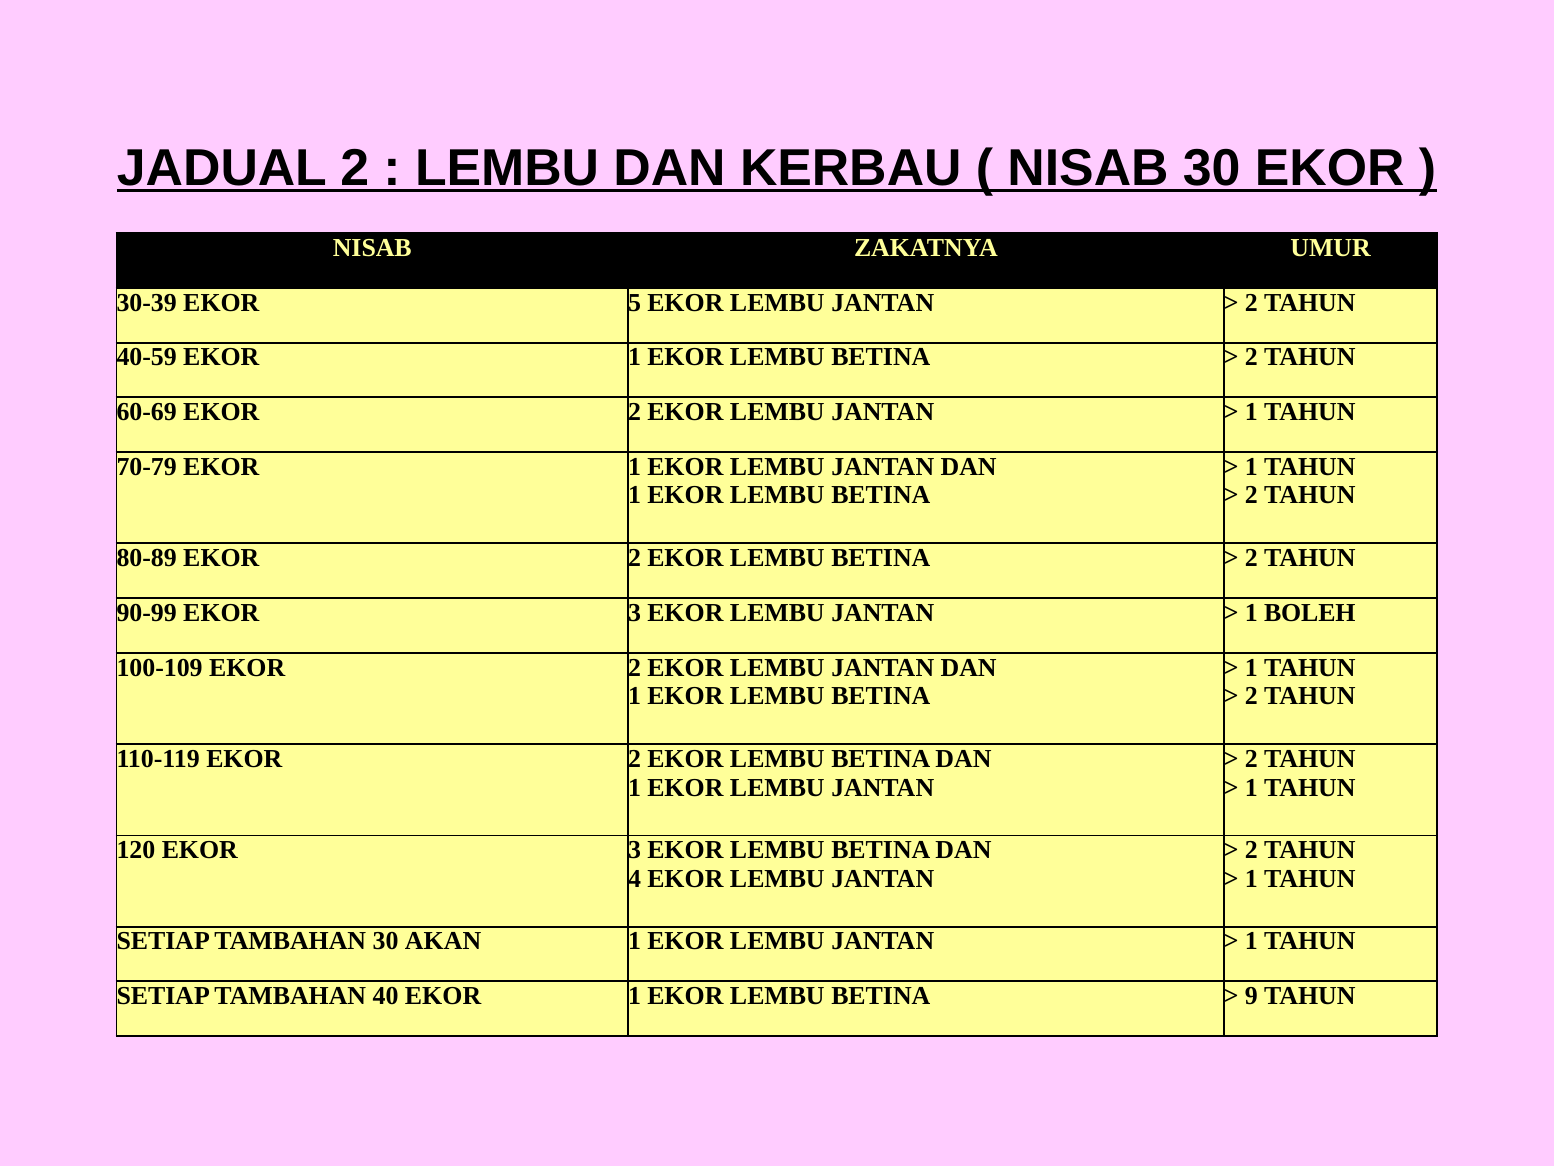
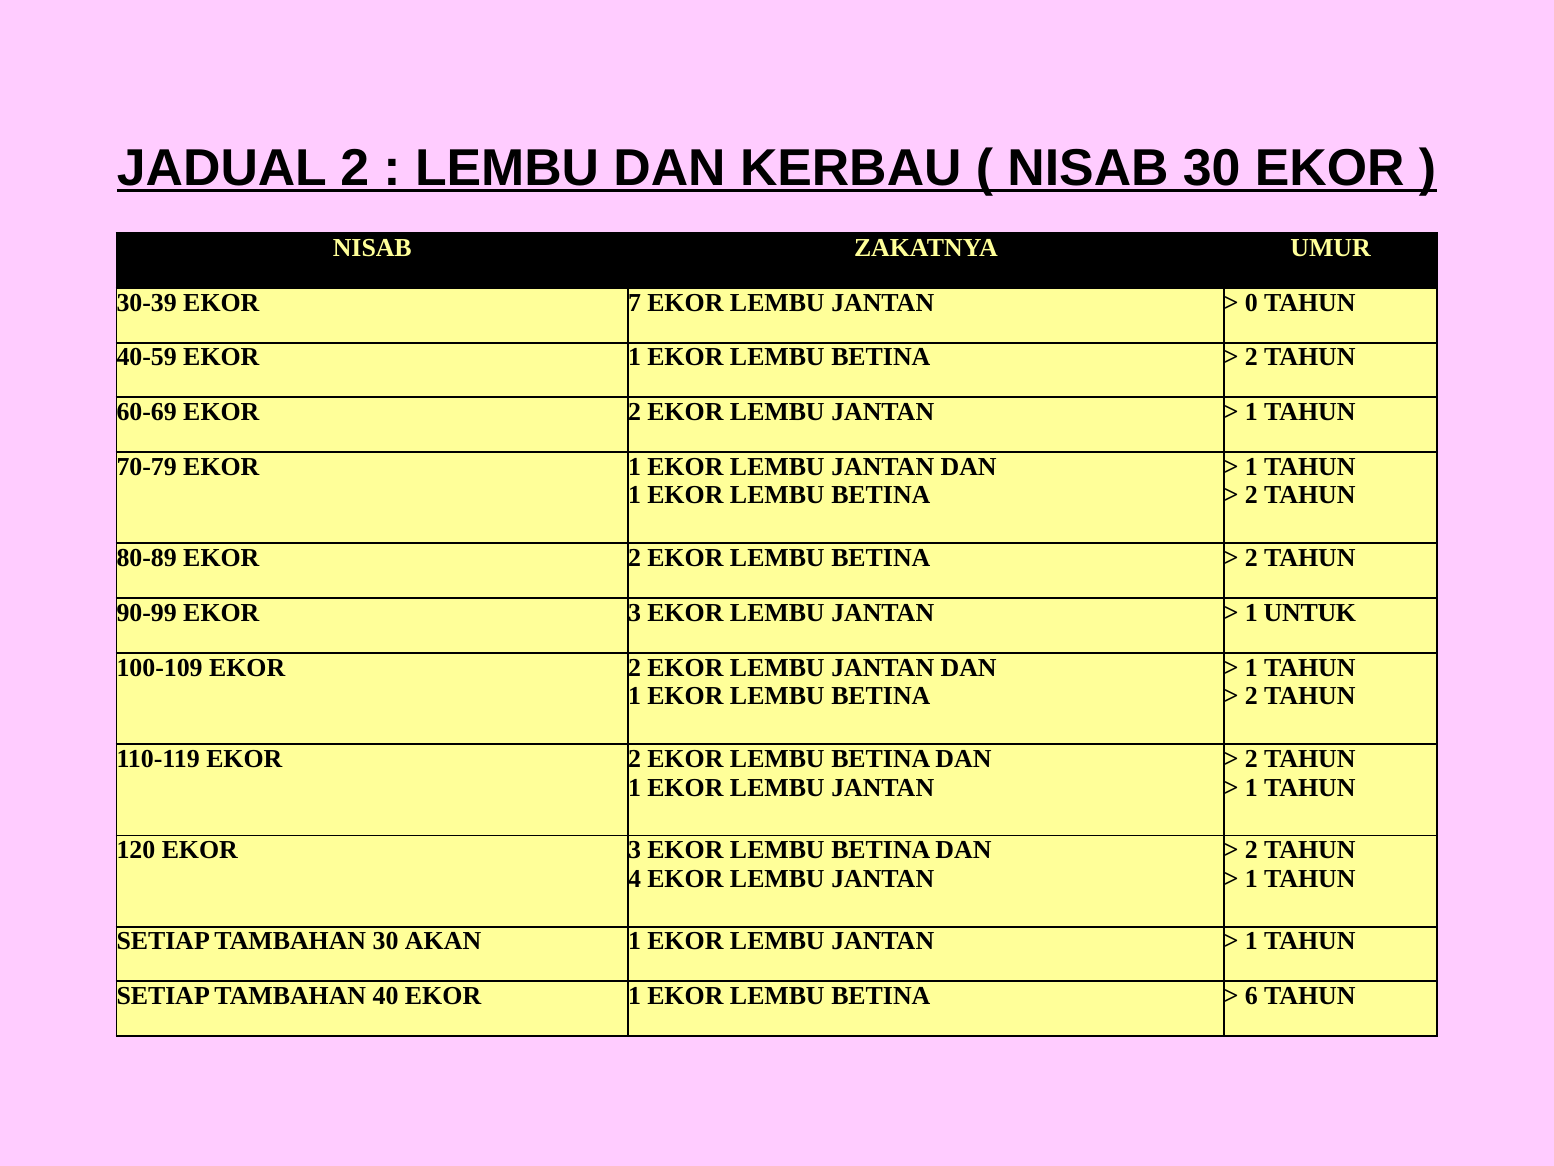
5: 5 -> 7
2 at (1251, 302): 2 -> 0
BOLEH: BOLEH -> UNTUK
9: 9 -> 6
